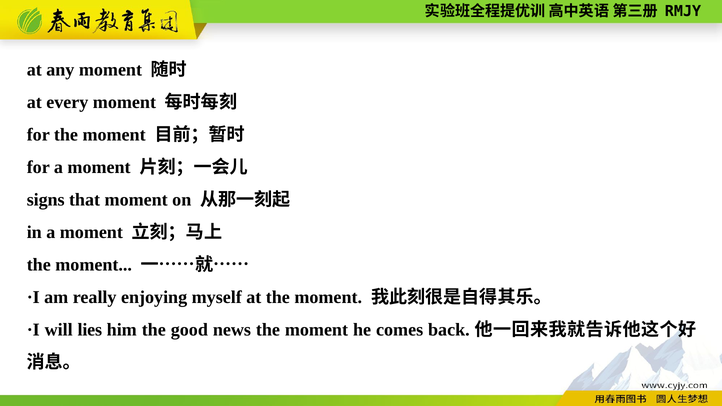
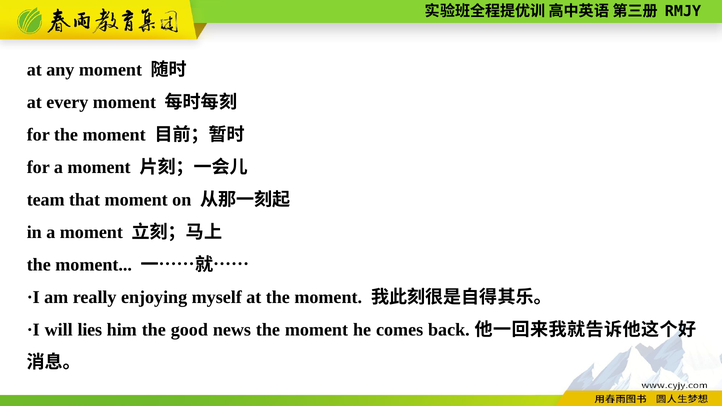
signs: signs -> team
